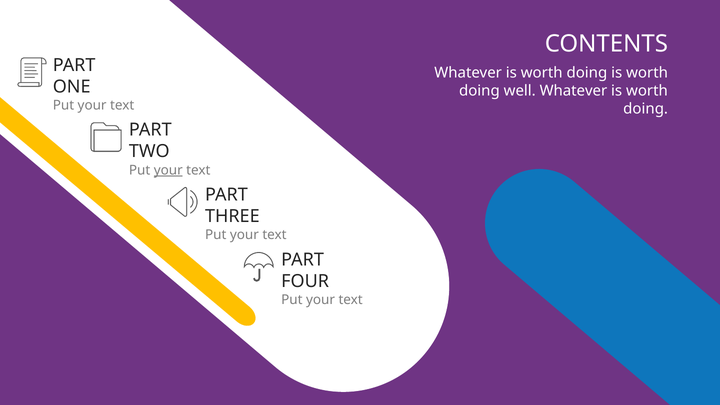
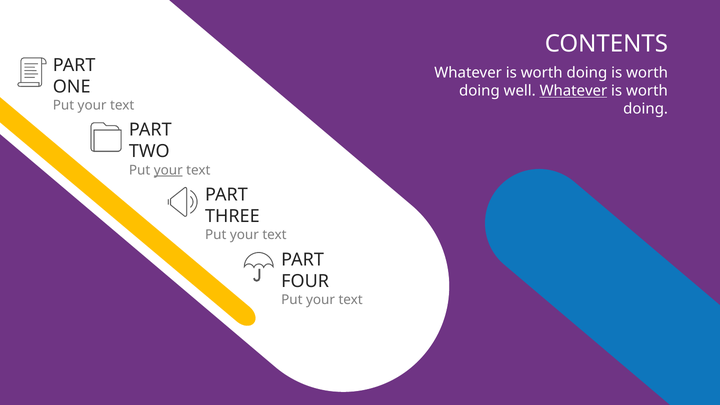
Whatever at (573, 91) underline: none -> present
